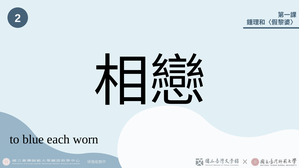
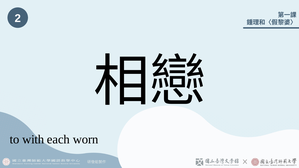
blue: blue -> with
